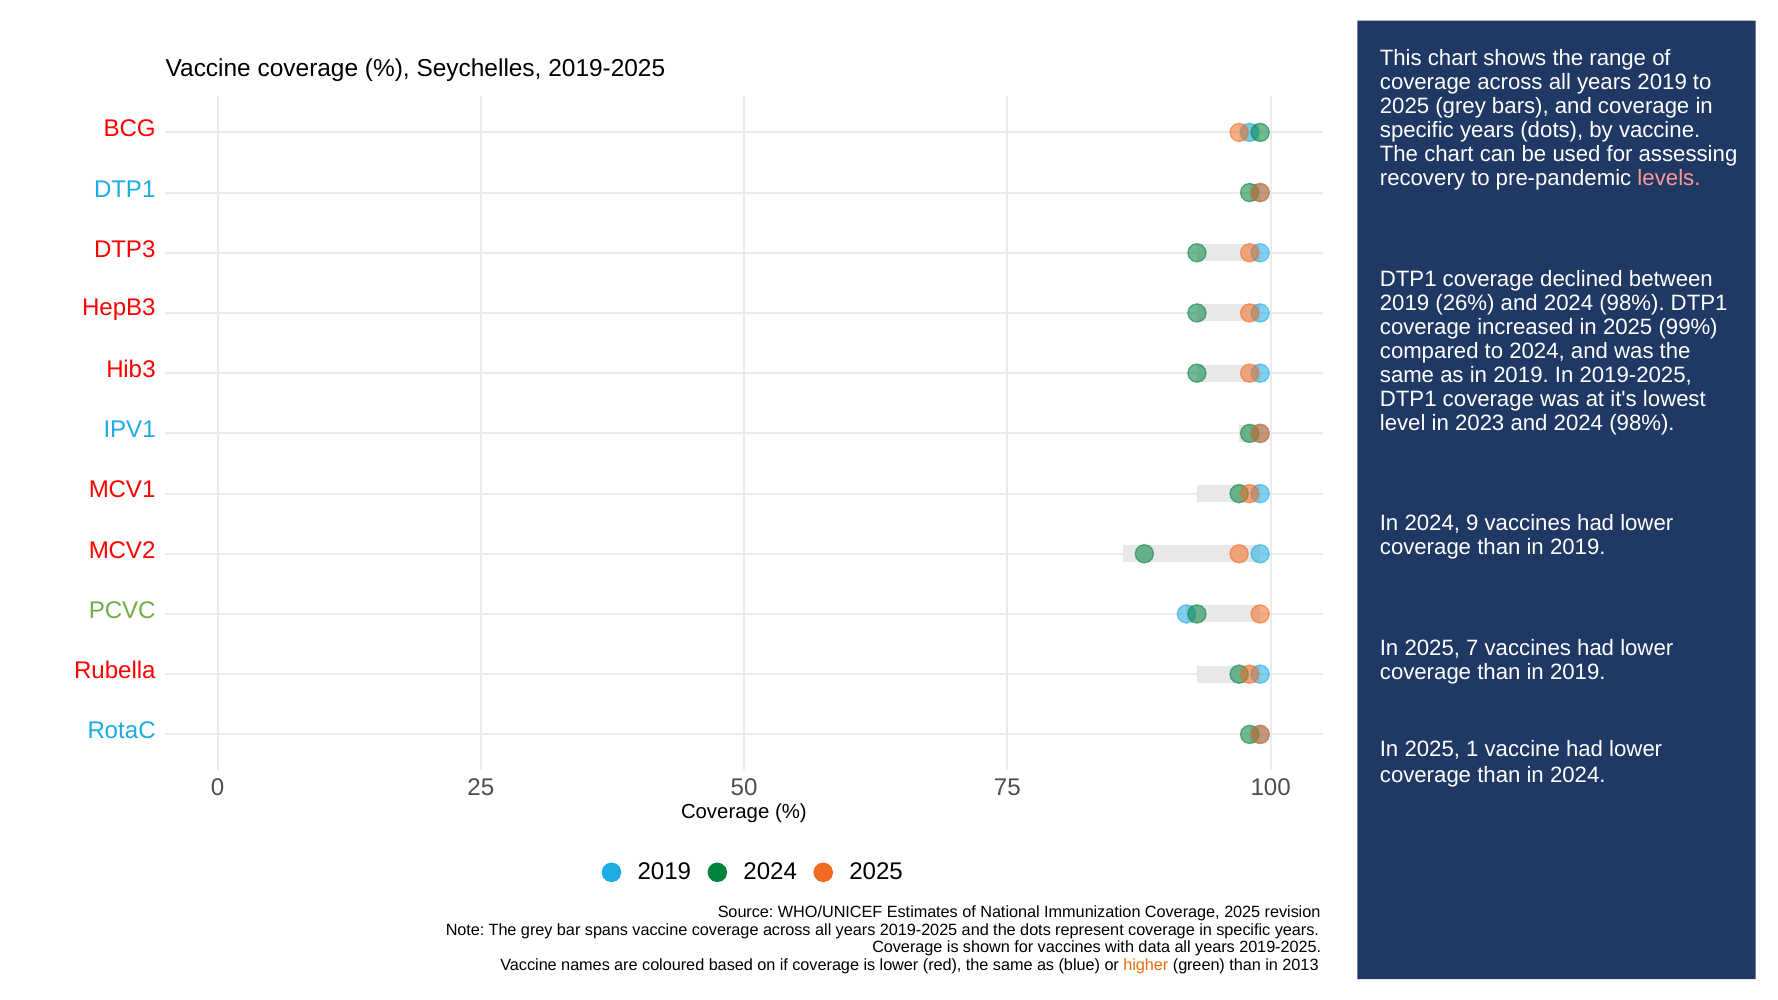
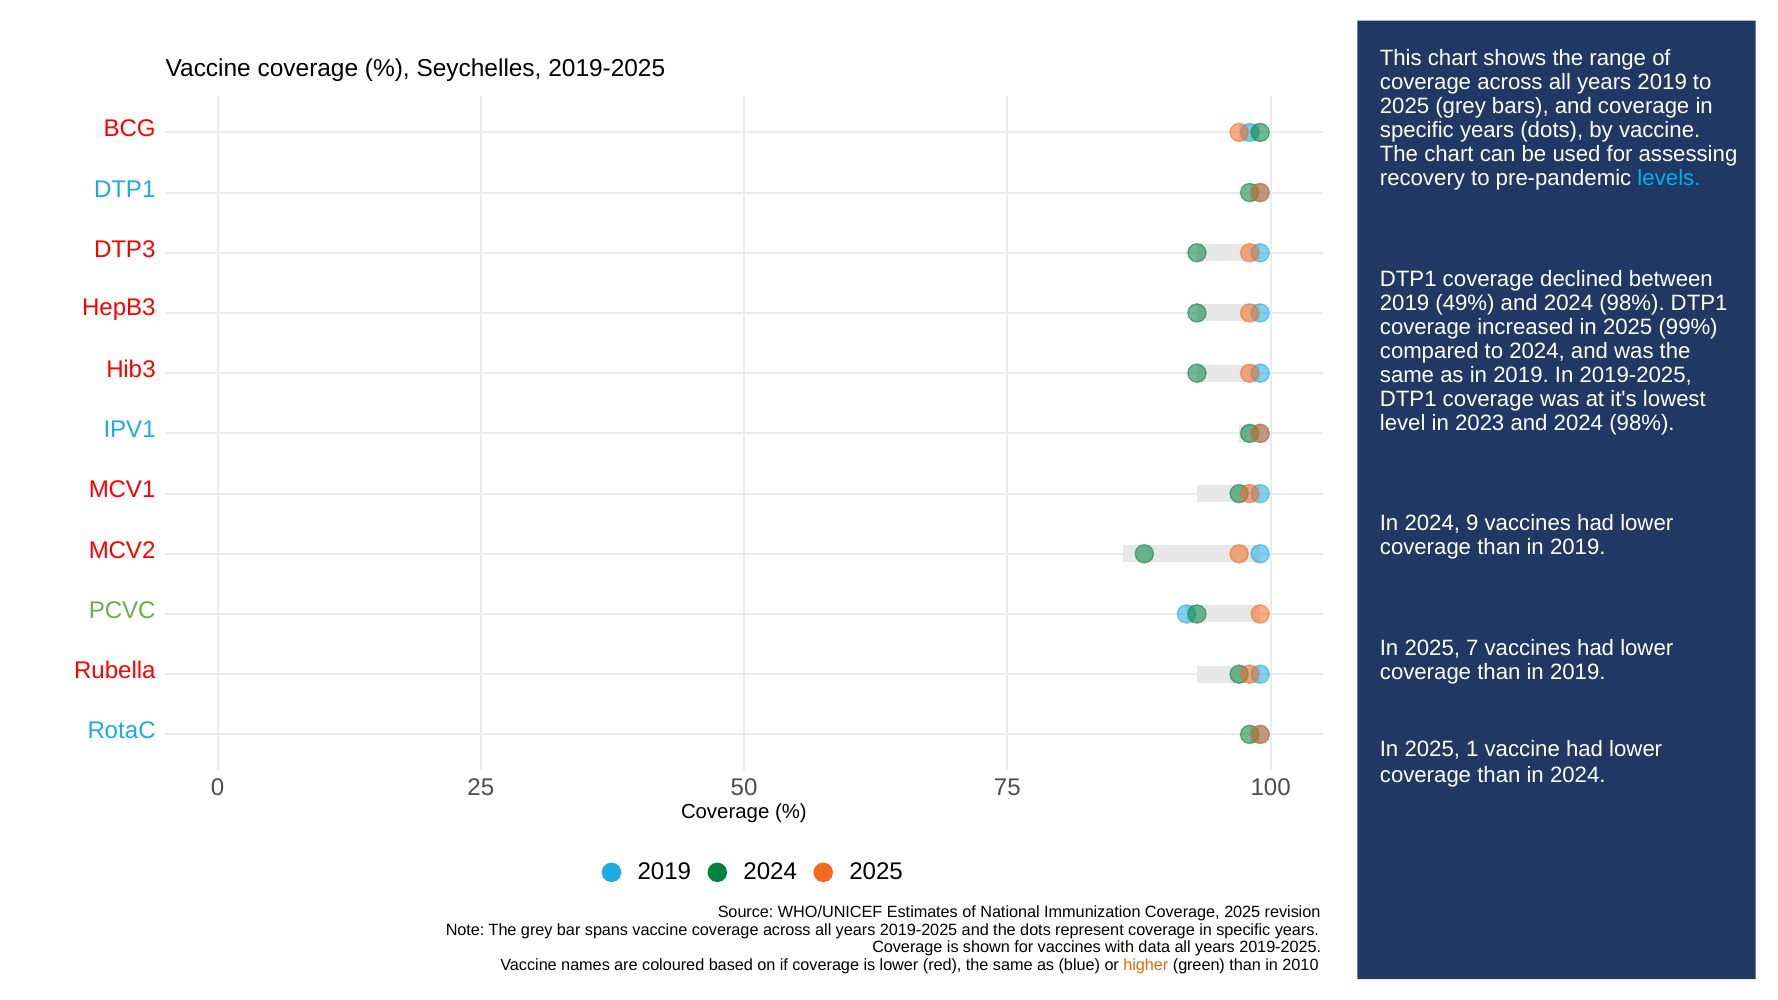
levels colour: pink -> light blue
26%: 26% -> 49%
2013: 2013 -> 2010
